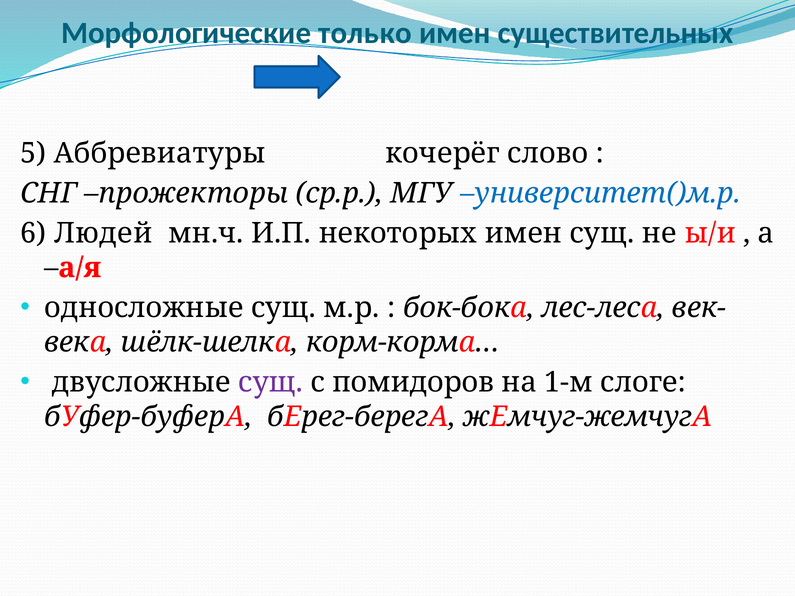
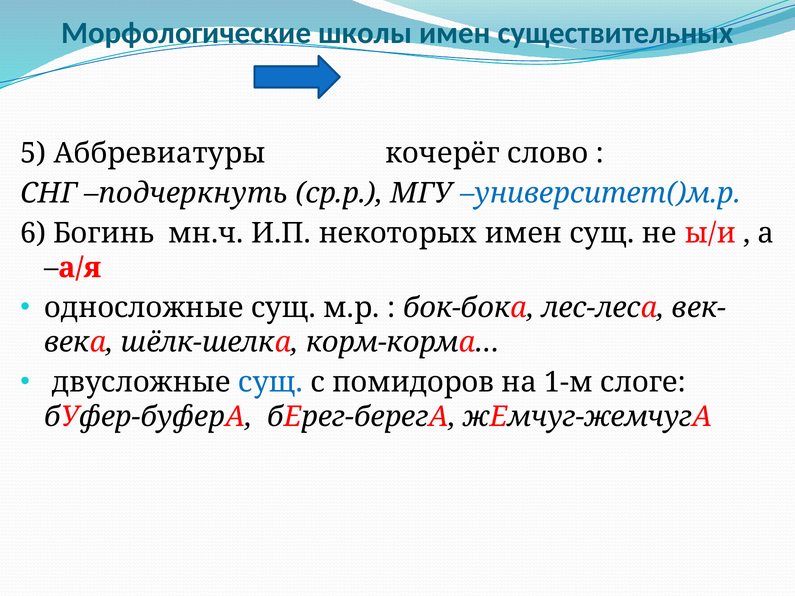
только: только -> школы
прожекторы: прожекторы -> подчеркнуть
Людей: Людей -> Богинь
сущ at (271, 383) colour: purple -> blue
